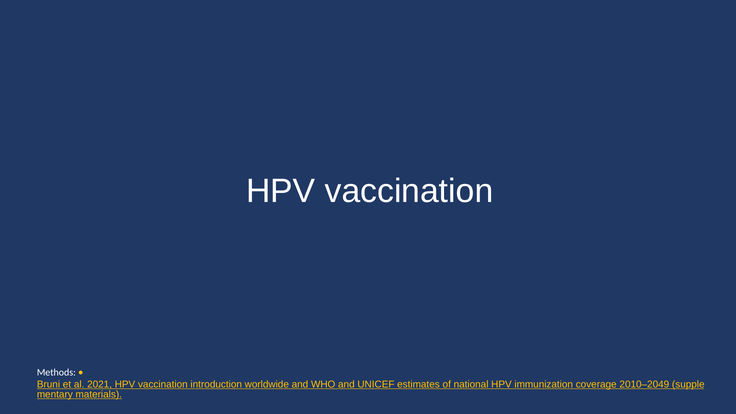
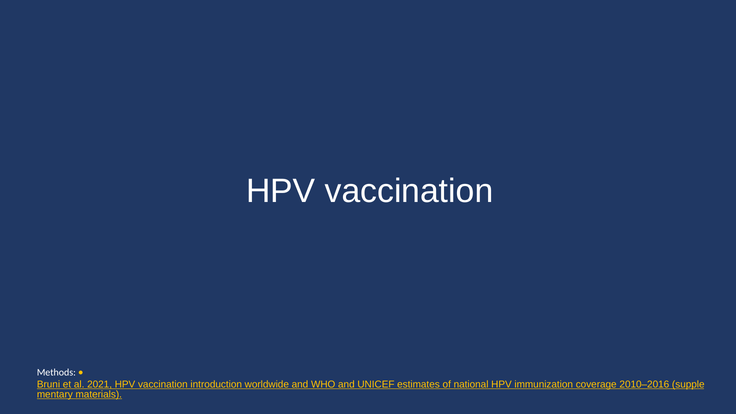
2010–2049: 2010–2049 -> 2010–2016
